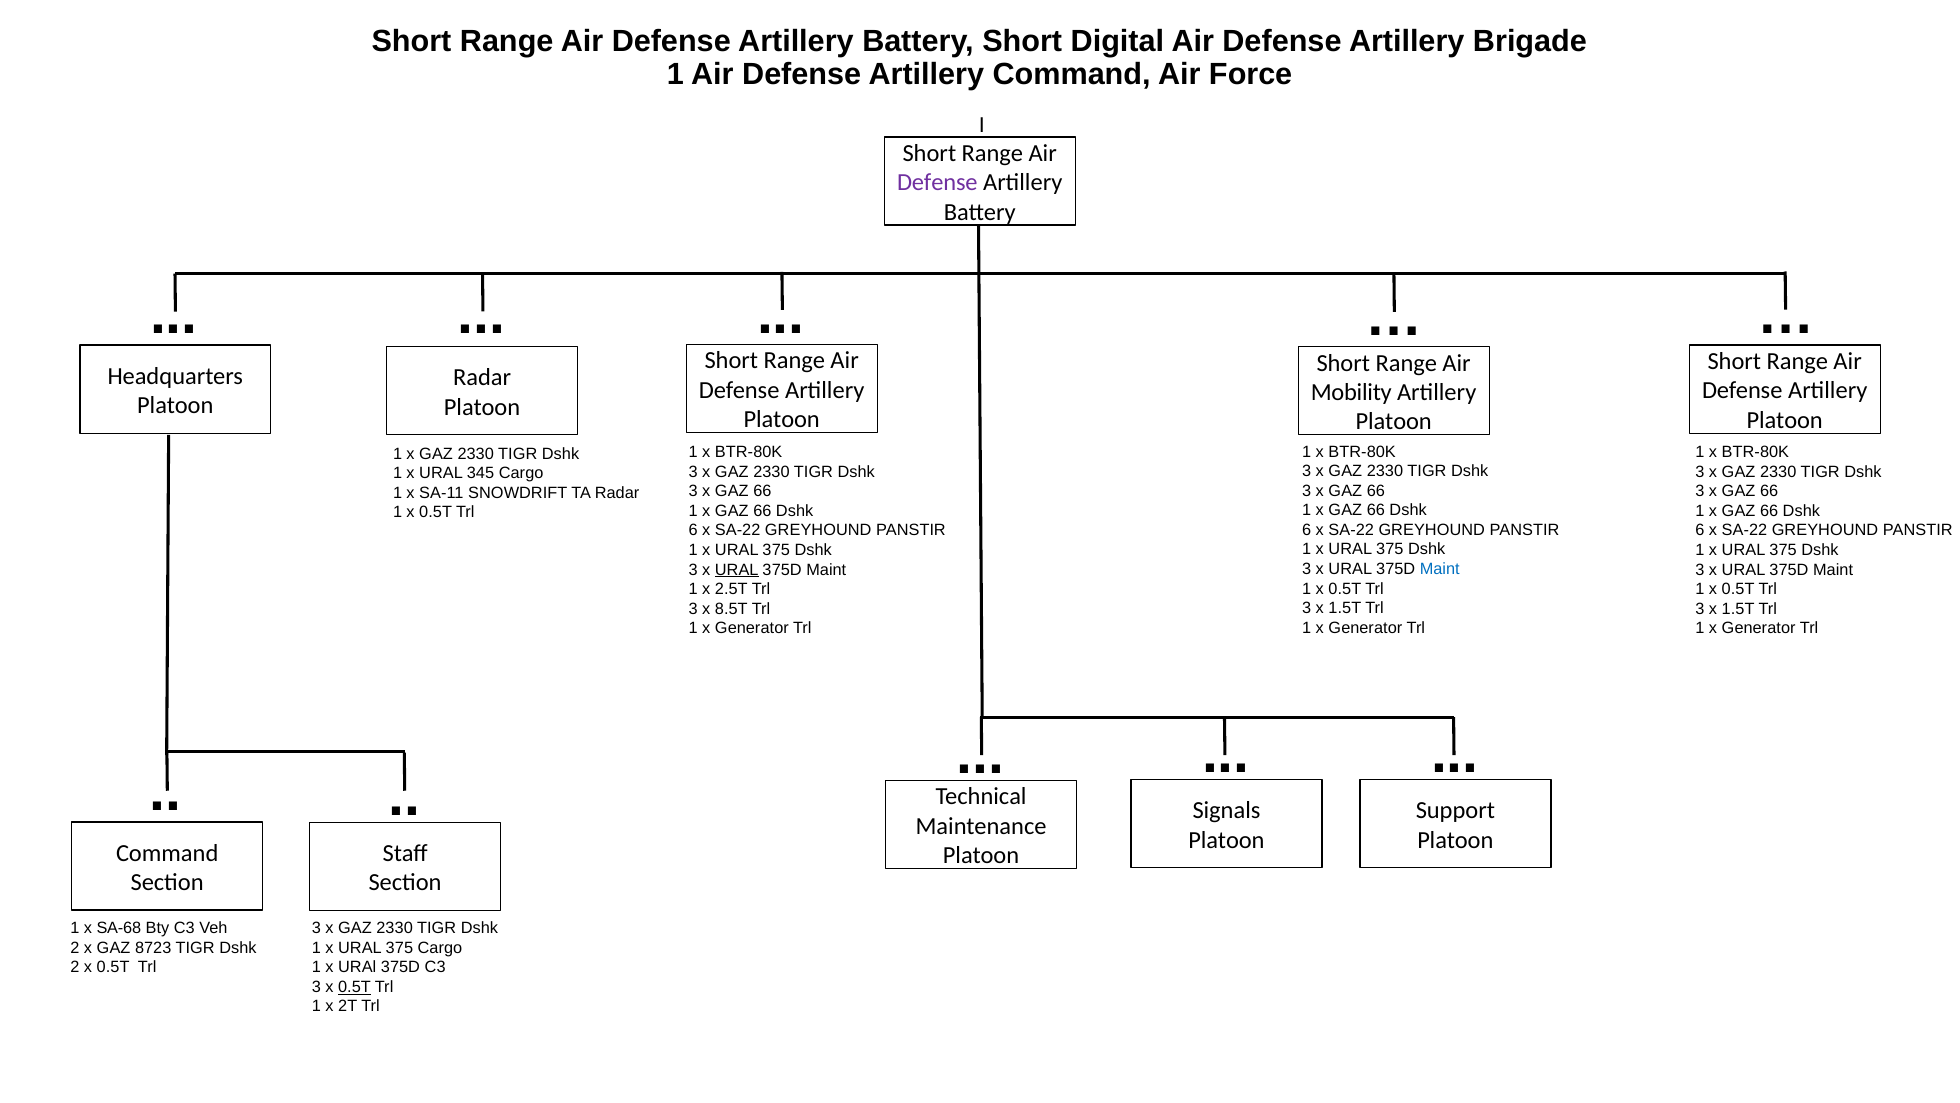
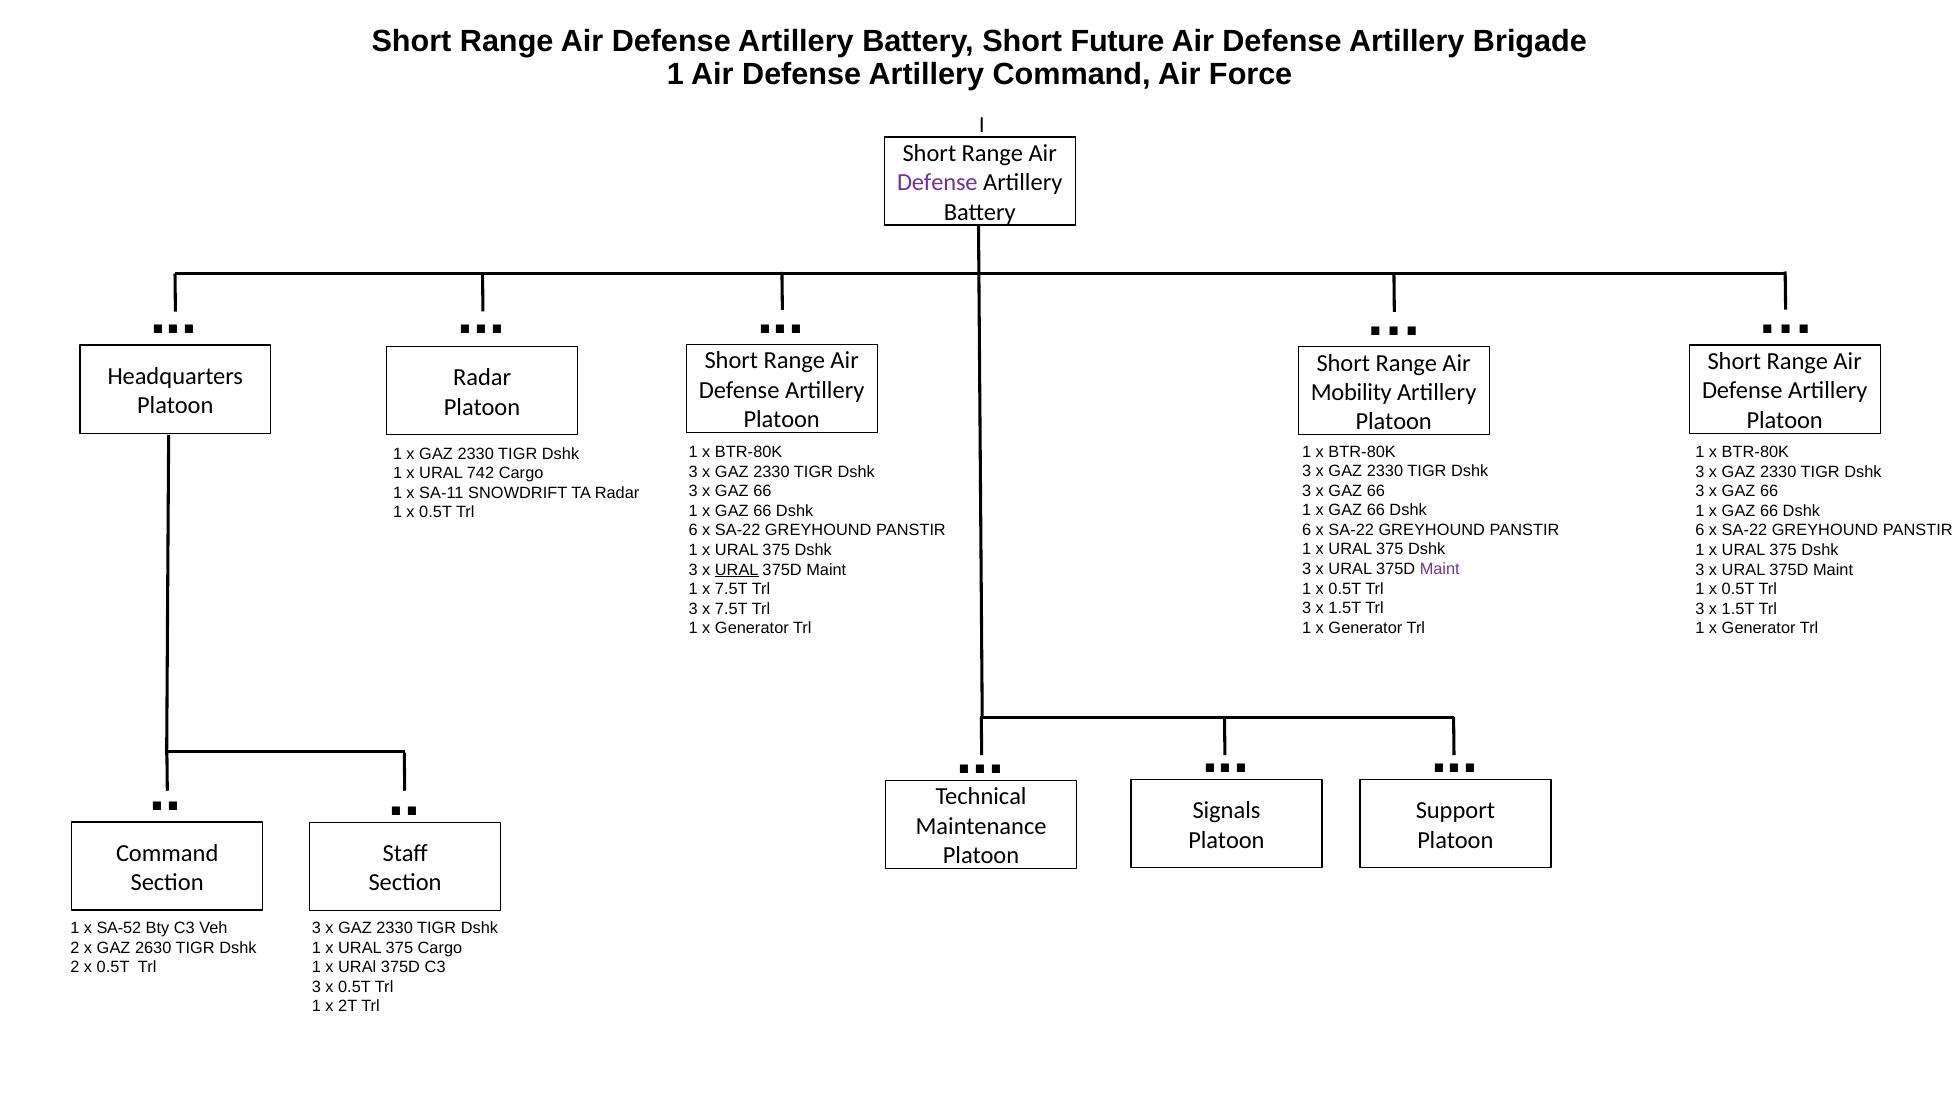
Digital: Digital -> Future
345: 345 -> 742
Maint at (1440, 569) colour: blue -> purple
1 x 2.5T: 2.5T -> 7.5T
3 x 8.5T: 8.5T -> 7.5T
SA-68: SA-68 -> SA-52
8723: 8723 -> 2630
0.5T at (354, 987) underline: present -> none
